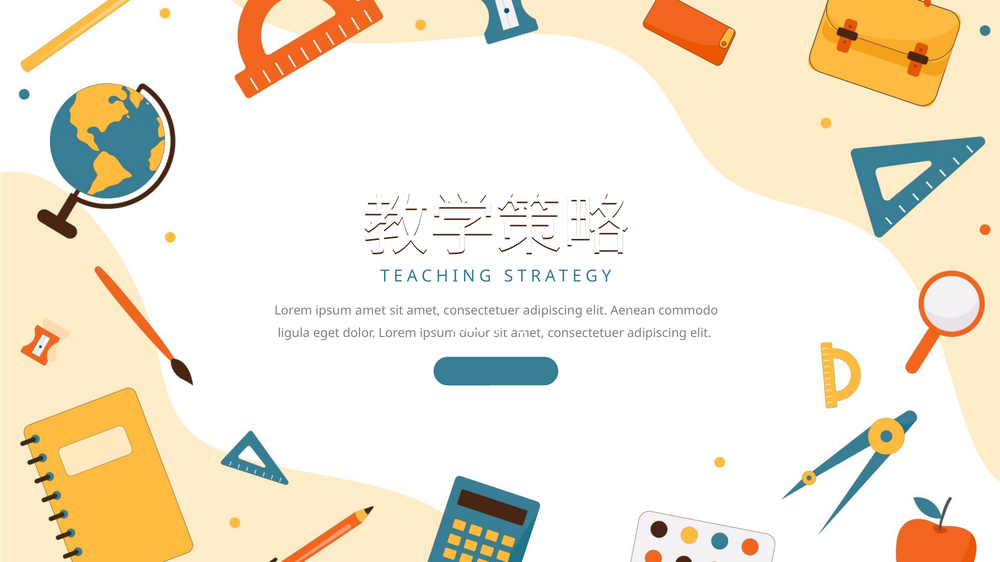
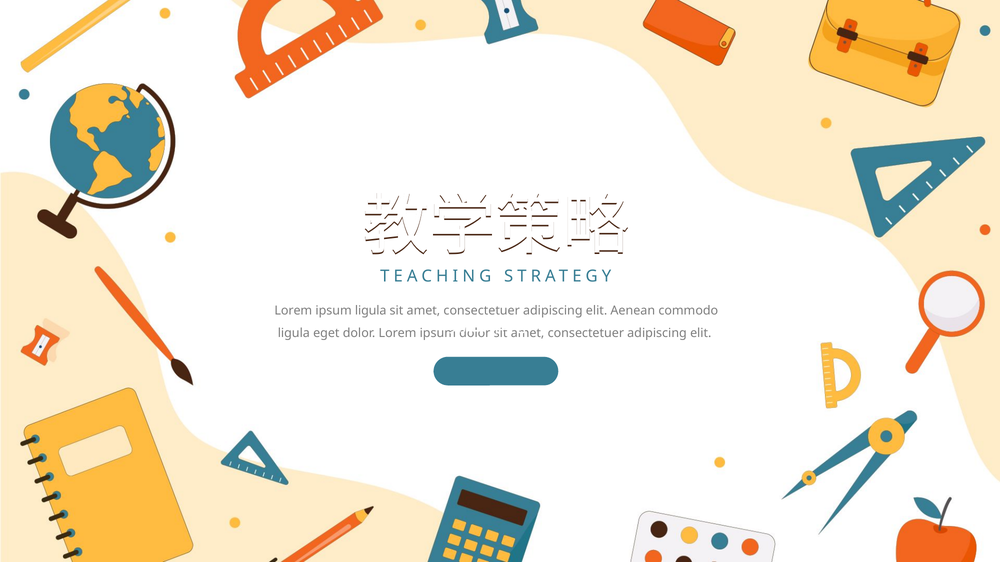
ipsum amet: amet -> ligula
